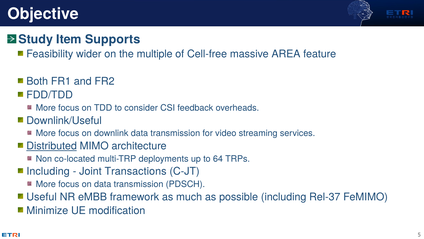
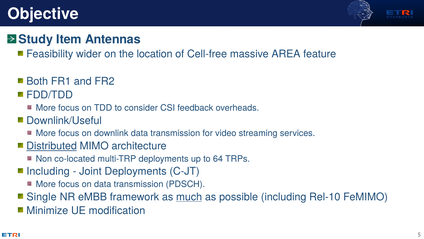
Supports: Supports -> Antennas
multiple: multiple -> location
Joint Transactions: Transactions -> Deployments
Useful: Useful -> Single
much underline: none -> present
Rel-37: Rel-37 -> Rel-10
